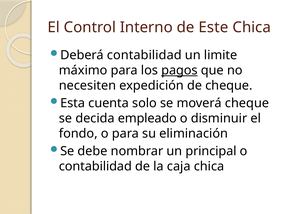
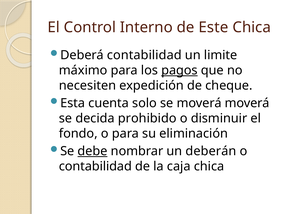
moverá cheque: cheque -> moverá
empleado: empleado -> prohibido
debe underline: none -> present
principal: principal -> deberán
